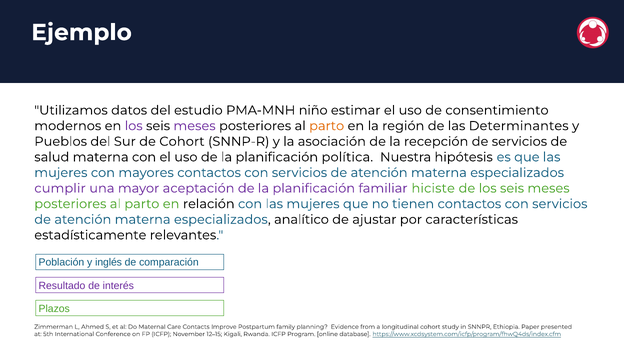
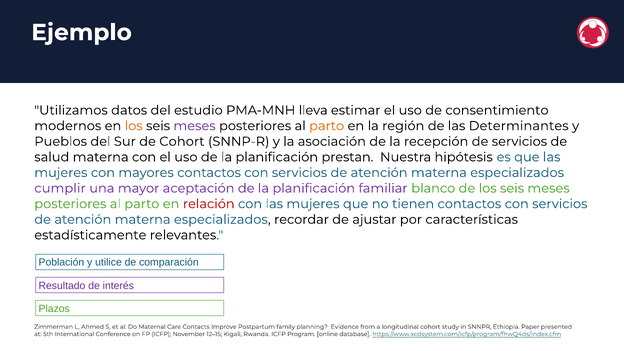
niño: niño -> lleva
los at (134, 126) colour: purple -> orange
política: política -> prestan
hiciste: hiciste -> blanco
relación colour: black -> red
analítico: analítico -> recordar
inglés: inglés -> utilice
